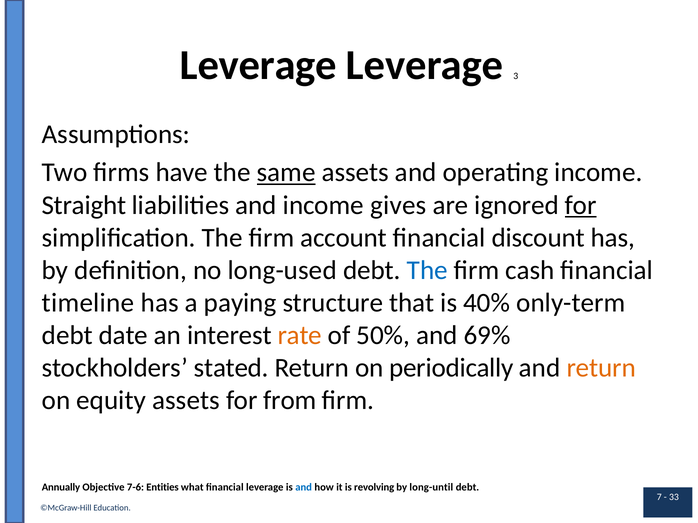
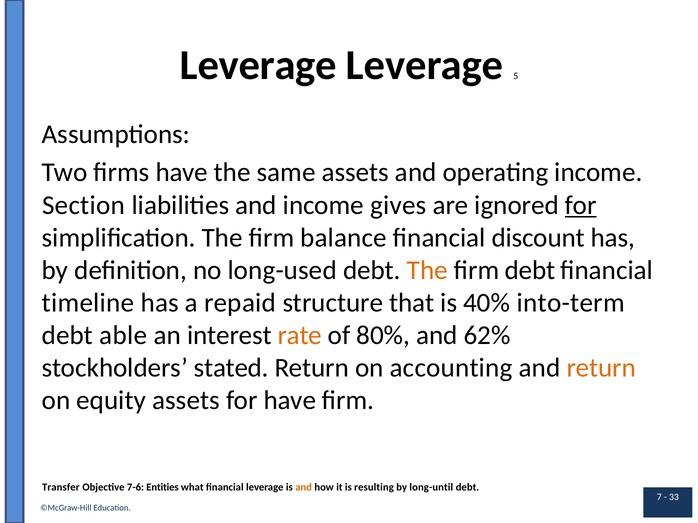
3: 3 -> 5
same underline: present -> none
Straight: Straight -> Section
account: account -> balance
The at (427, 270) colour: blue -> orange
firm cash: cash -> debt
paying: paying -> repaid
only-term: only-term -> into-term
date: date -> able
50%: 50% -> 80%
69%: 69% -> 62%
periodically: periodically -> accounting
for from: from -> have
Annually: Annually -> Transfer
and at (304, 488) colour: blue -> orange
revolving: revolving -> resulting
